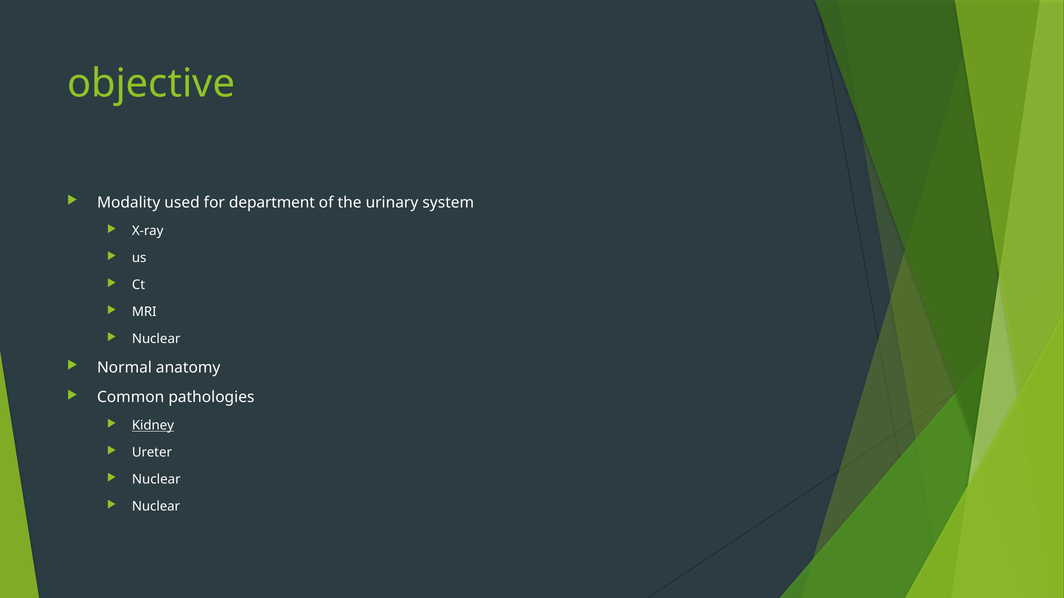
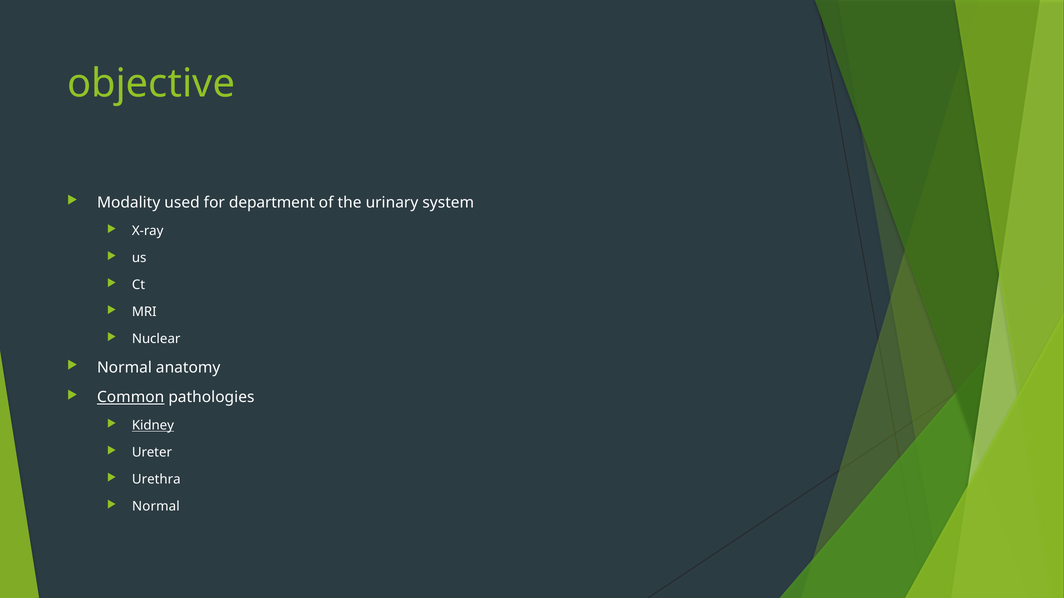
Common underline: none -> present
Nuclear at (156, 480): Nuclear -> Urethra
Nuclear at (156, 507): Nuclear -> Normal
